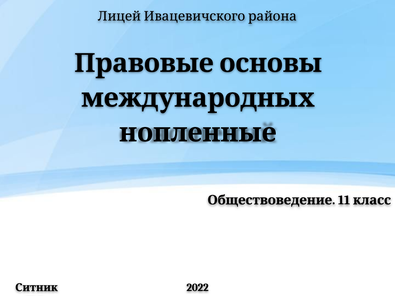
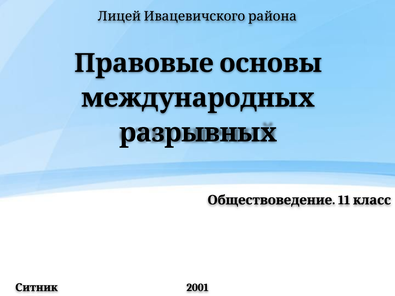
нопленные: нопленные -> разрывных
2022: 2022 -> 2001
